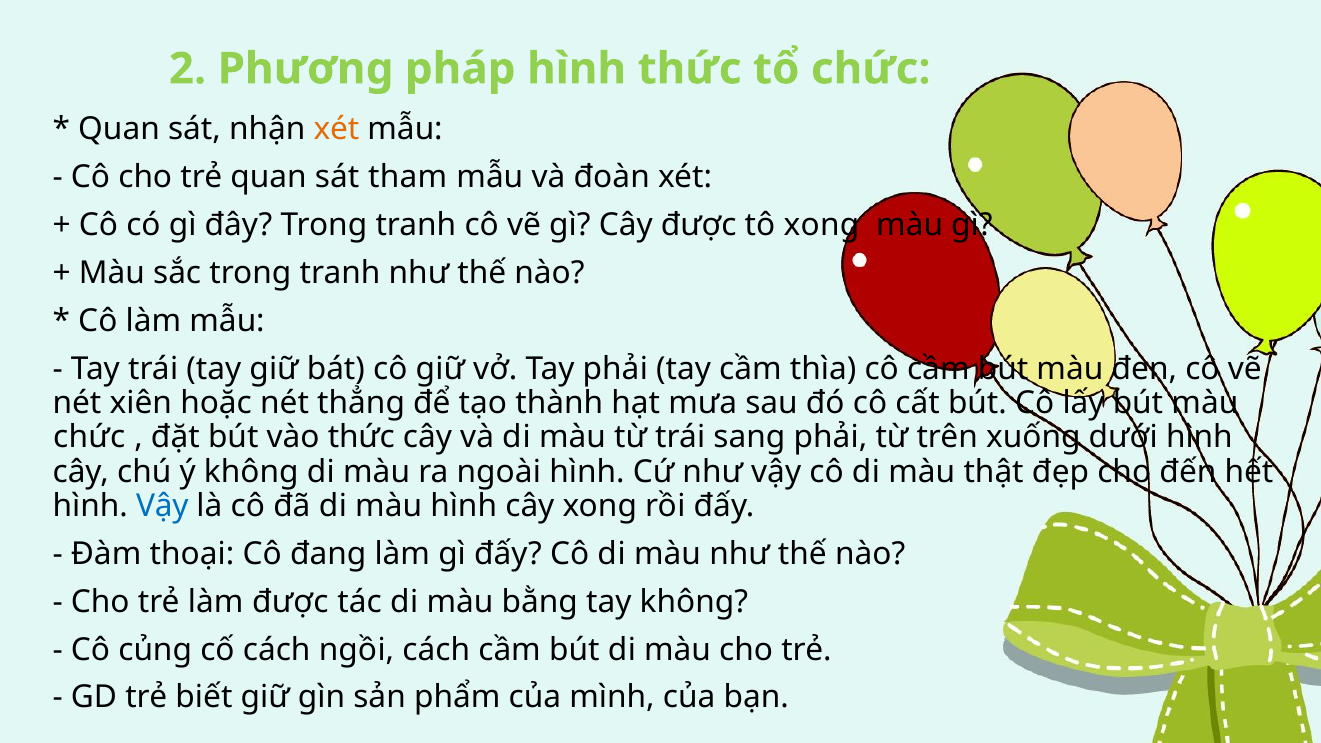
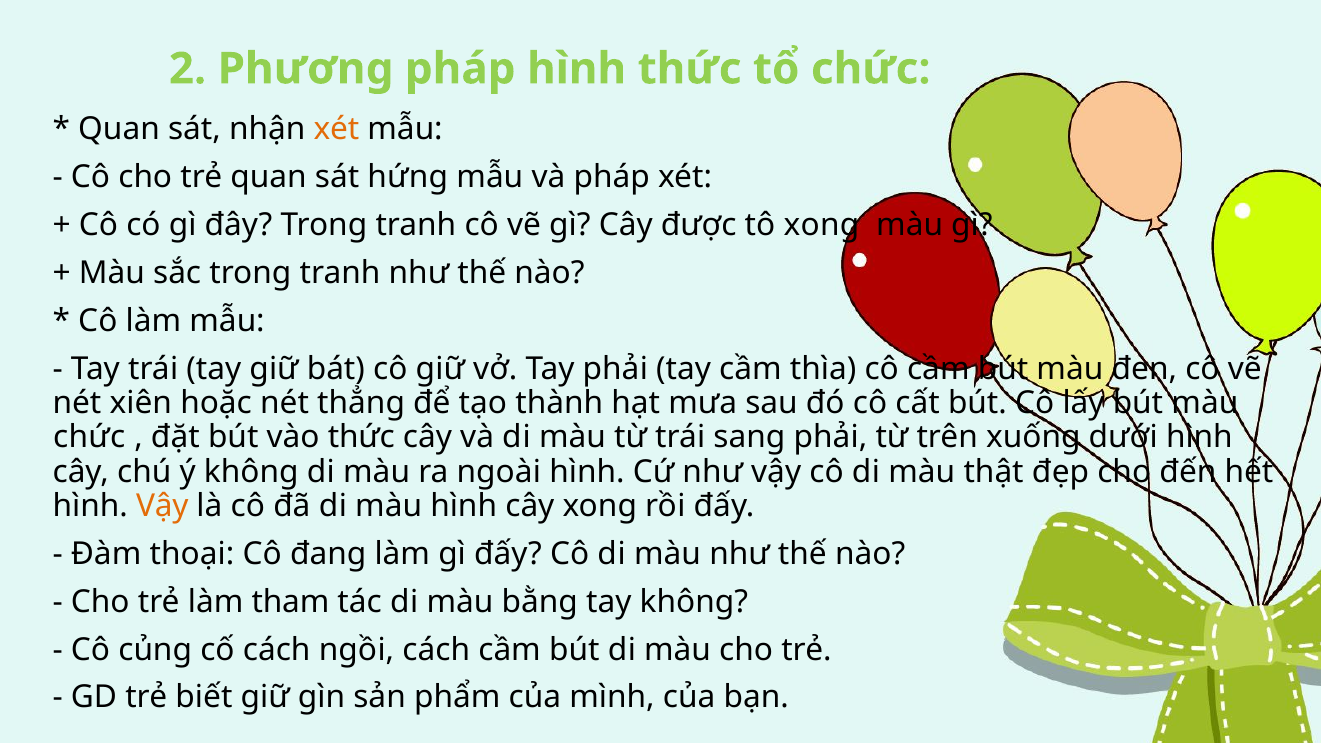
tham: tham -> hứng
và đoàn: đoàn -> pháp
Vậy at (162, 506) colour: blue -> orange
làm được: được -> tham
